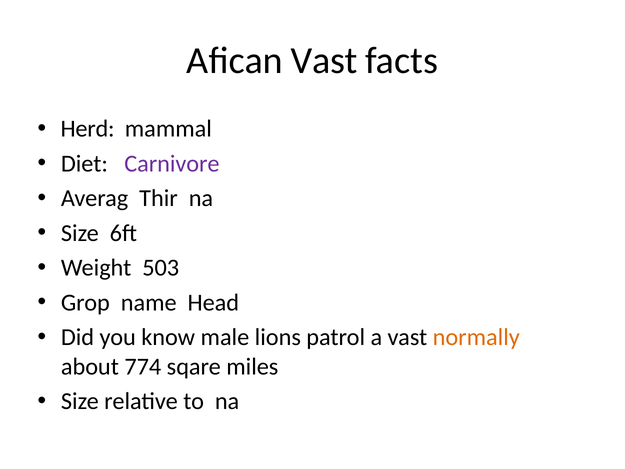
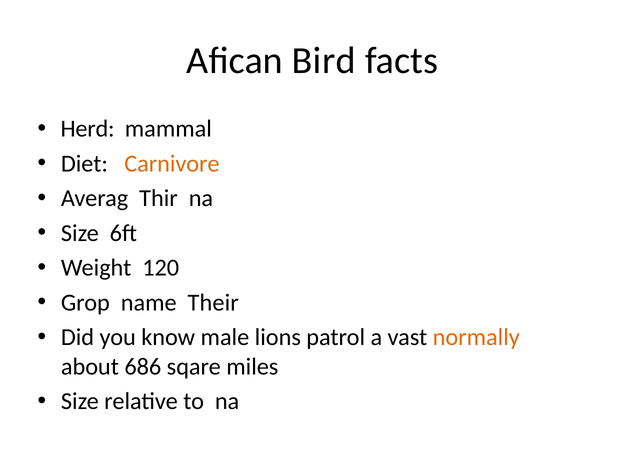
Afican Vast: Vast -> Bird
Carnivore colour: purple -> orange
503: 503 -> 120
Head: Head -> Their
774: 774 -> 686
